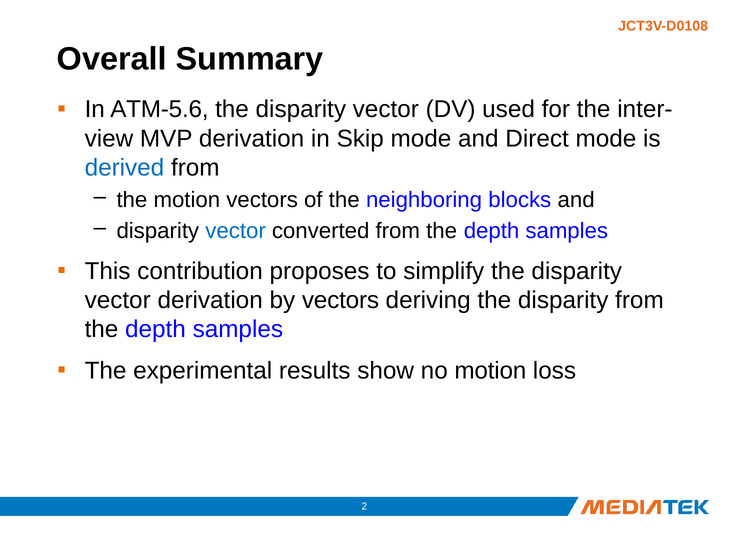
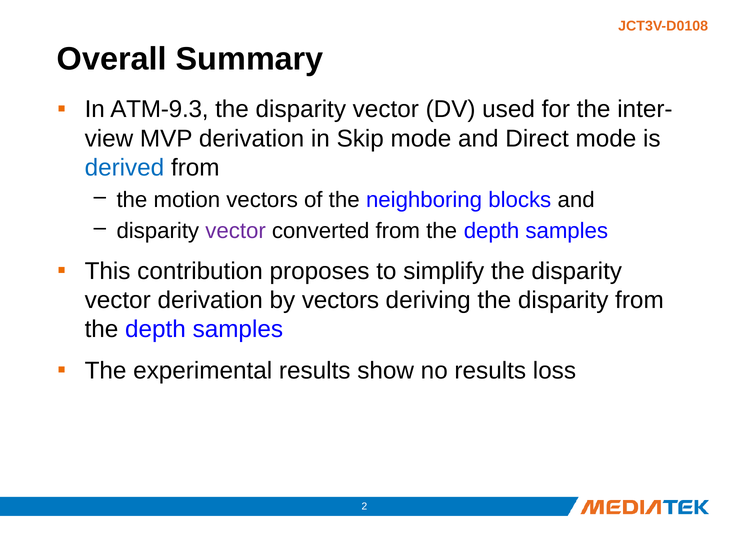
ATM-5.6: ATM-5.6 -> ATM-9.3
vector at (236, 231) colour: blue -> purple
no motion: motion -> results
